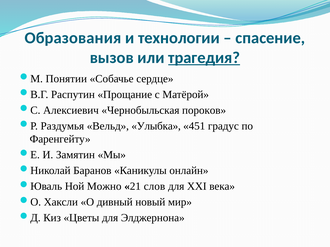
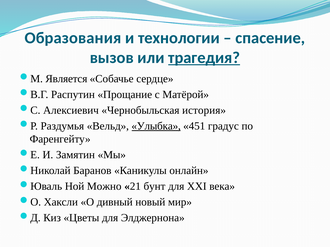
Понятии: Понятии -> Является
пороков: пороков -> история
Улыбка underline: none -> present
слов: слов -> бунт
